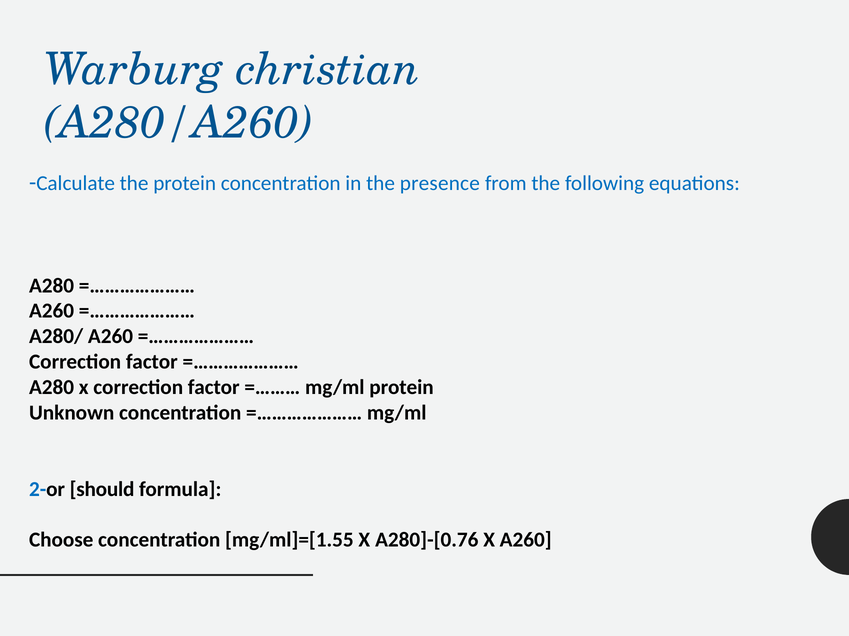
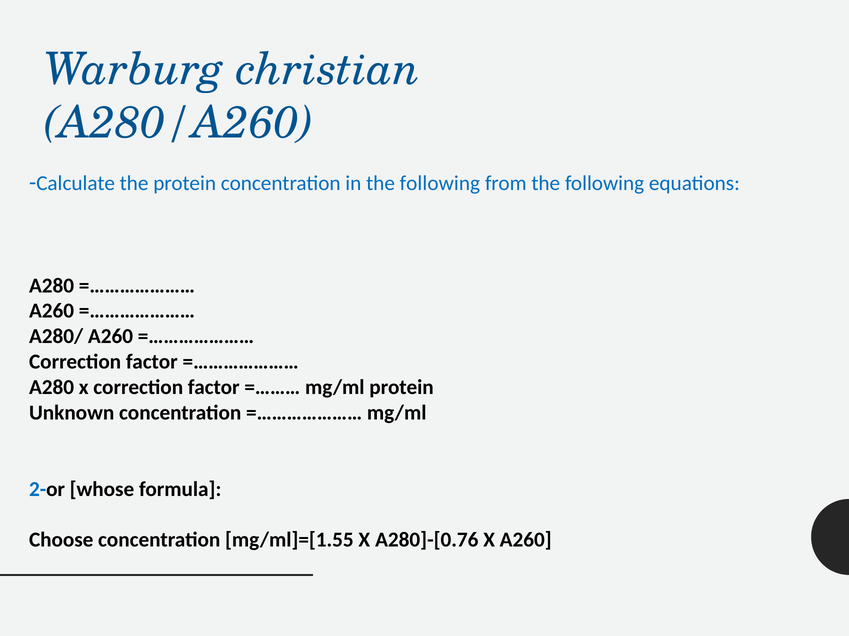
in the presence: presence -> following
should: should -> whose
